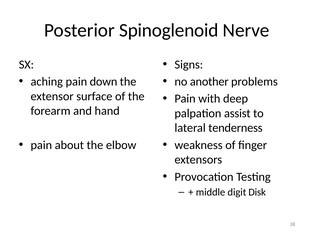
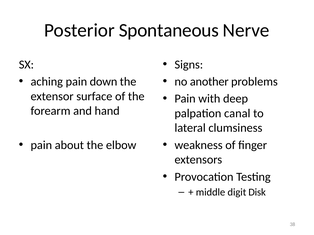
Spinoglenoid: Spinoglenoid -> Spontaneous
assist: assist -> canal
tenderness: tenderness -> clumsiness
